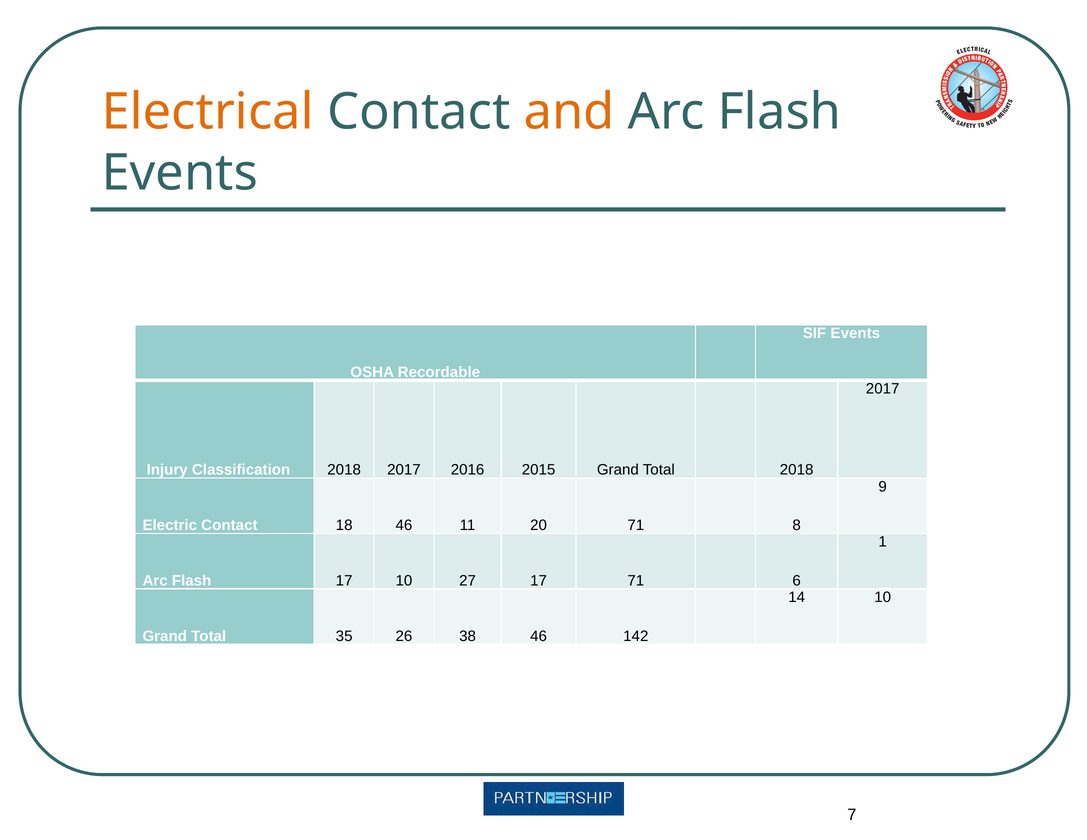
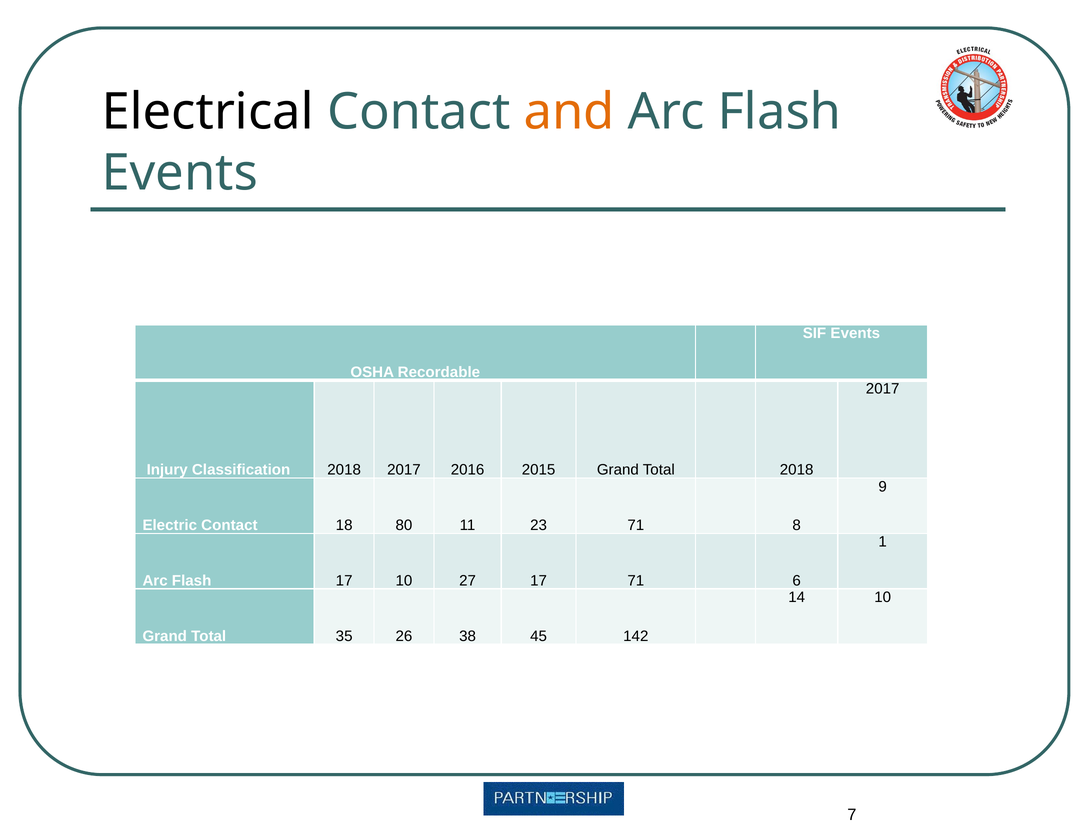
Electrical colour: orange -> black
18 46: 46 -> 80
20: 20 -> 23
38 46: 46 -> 45
